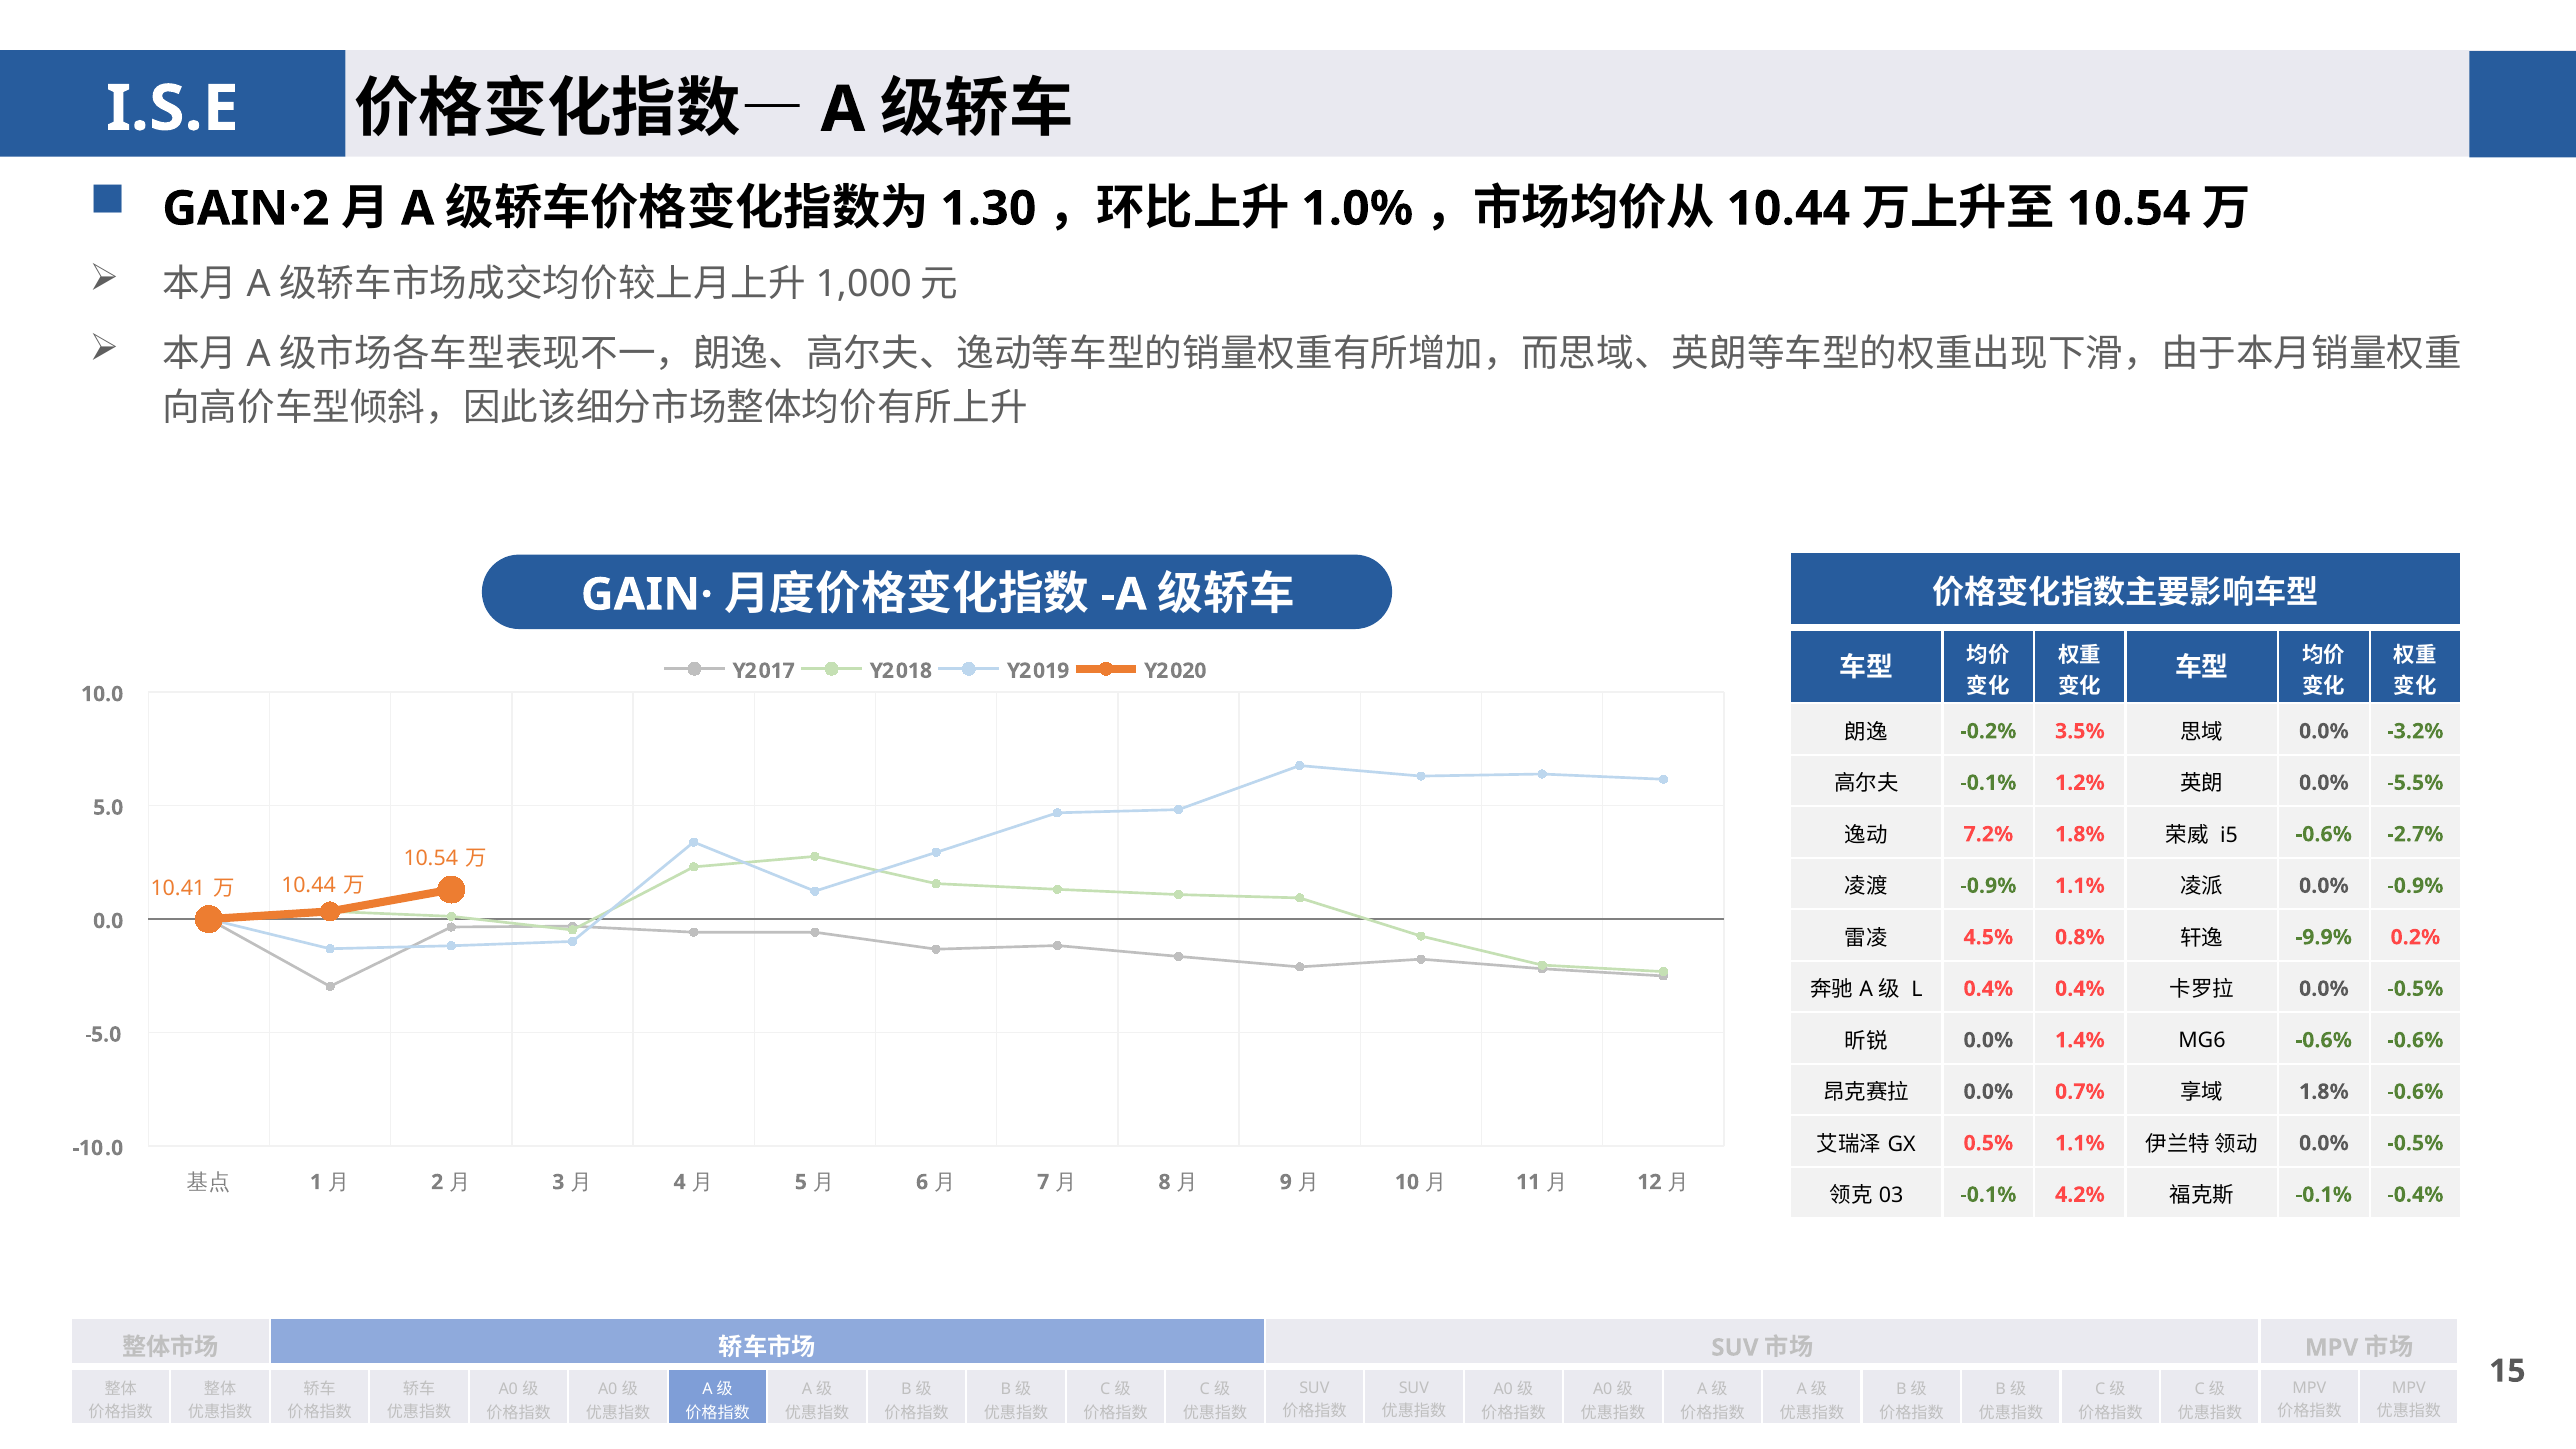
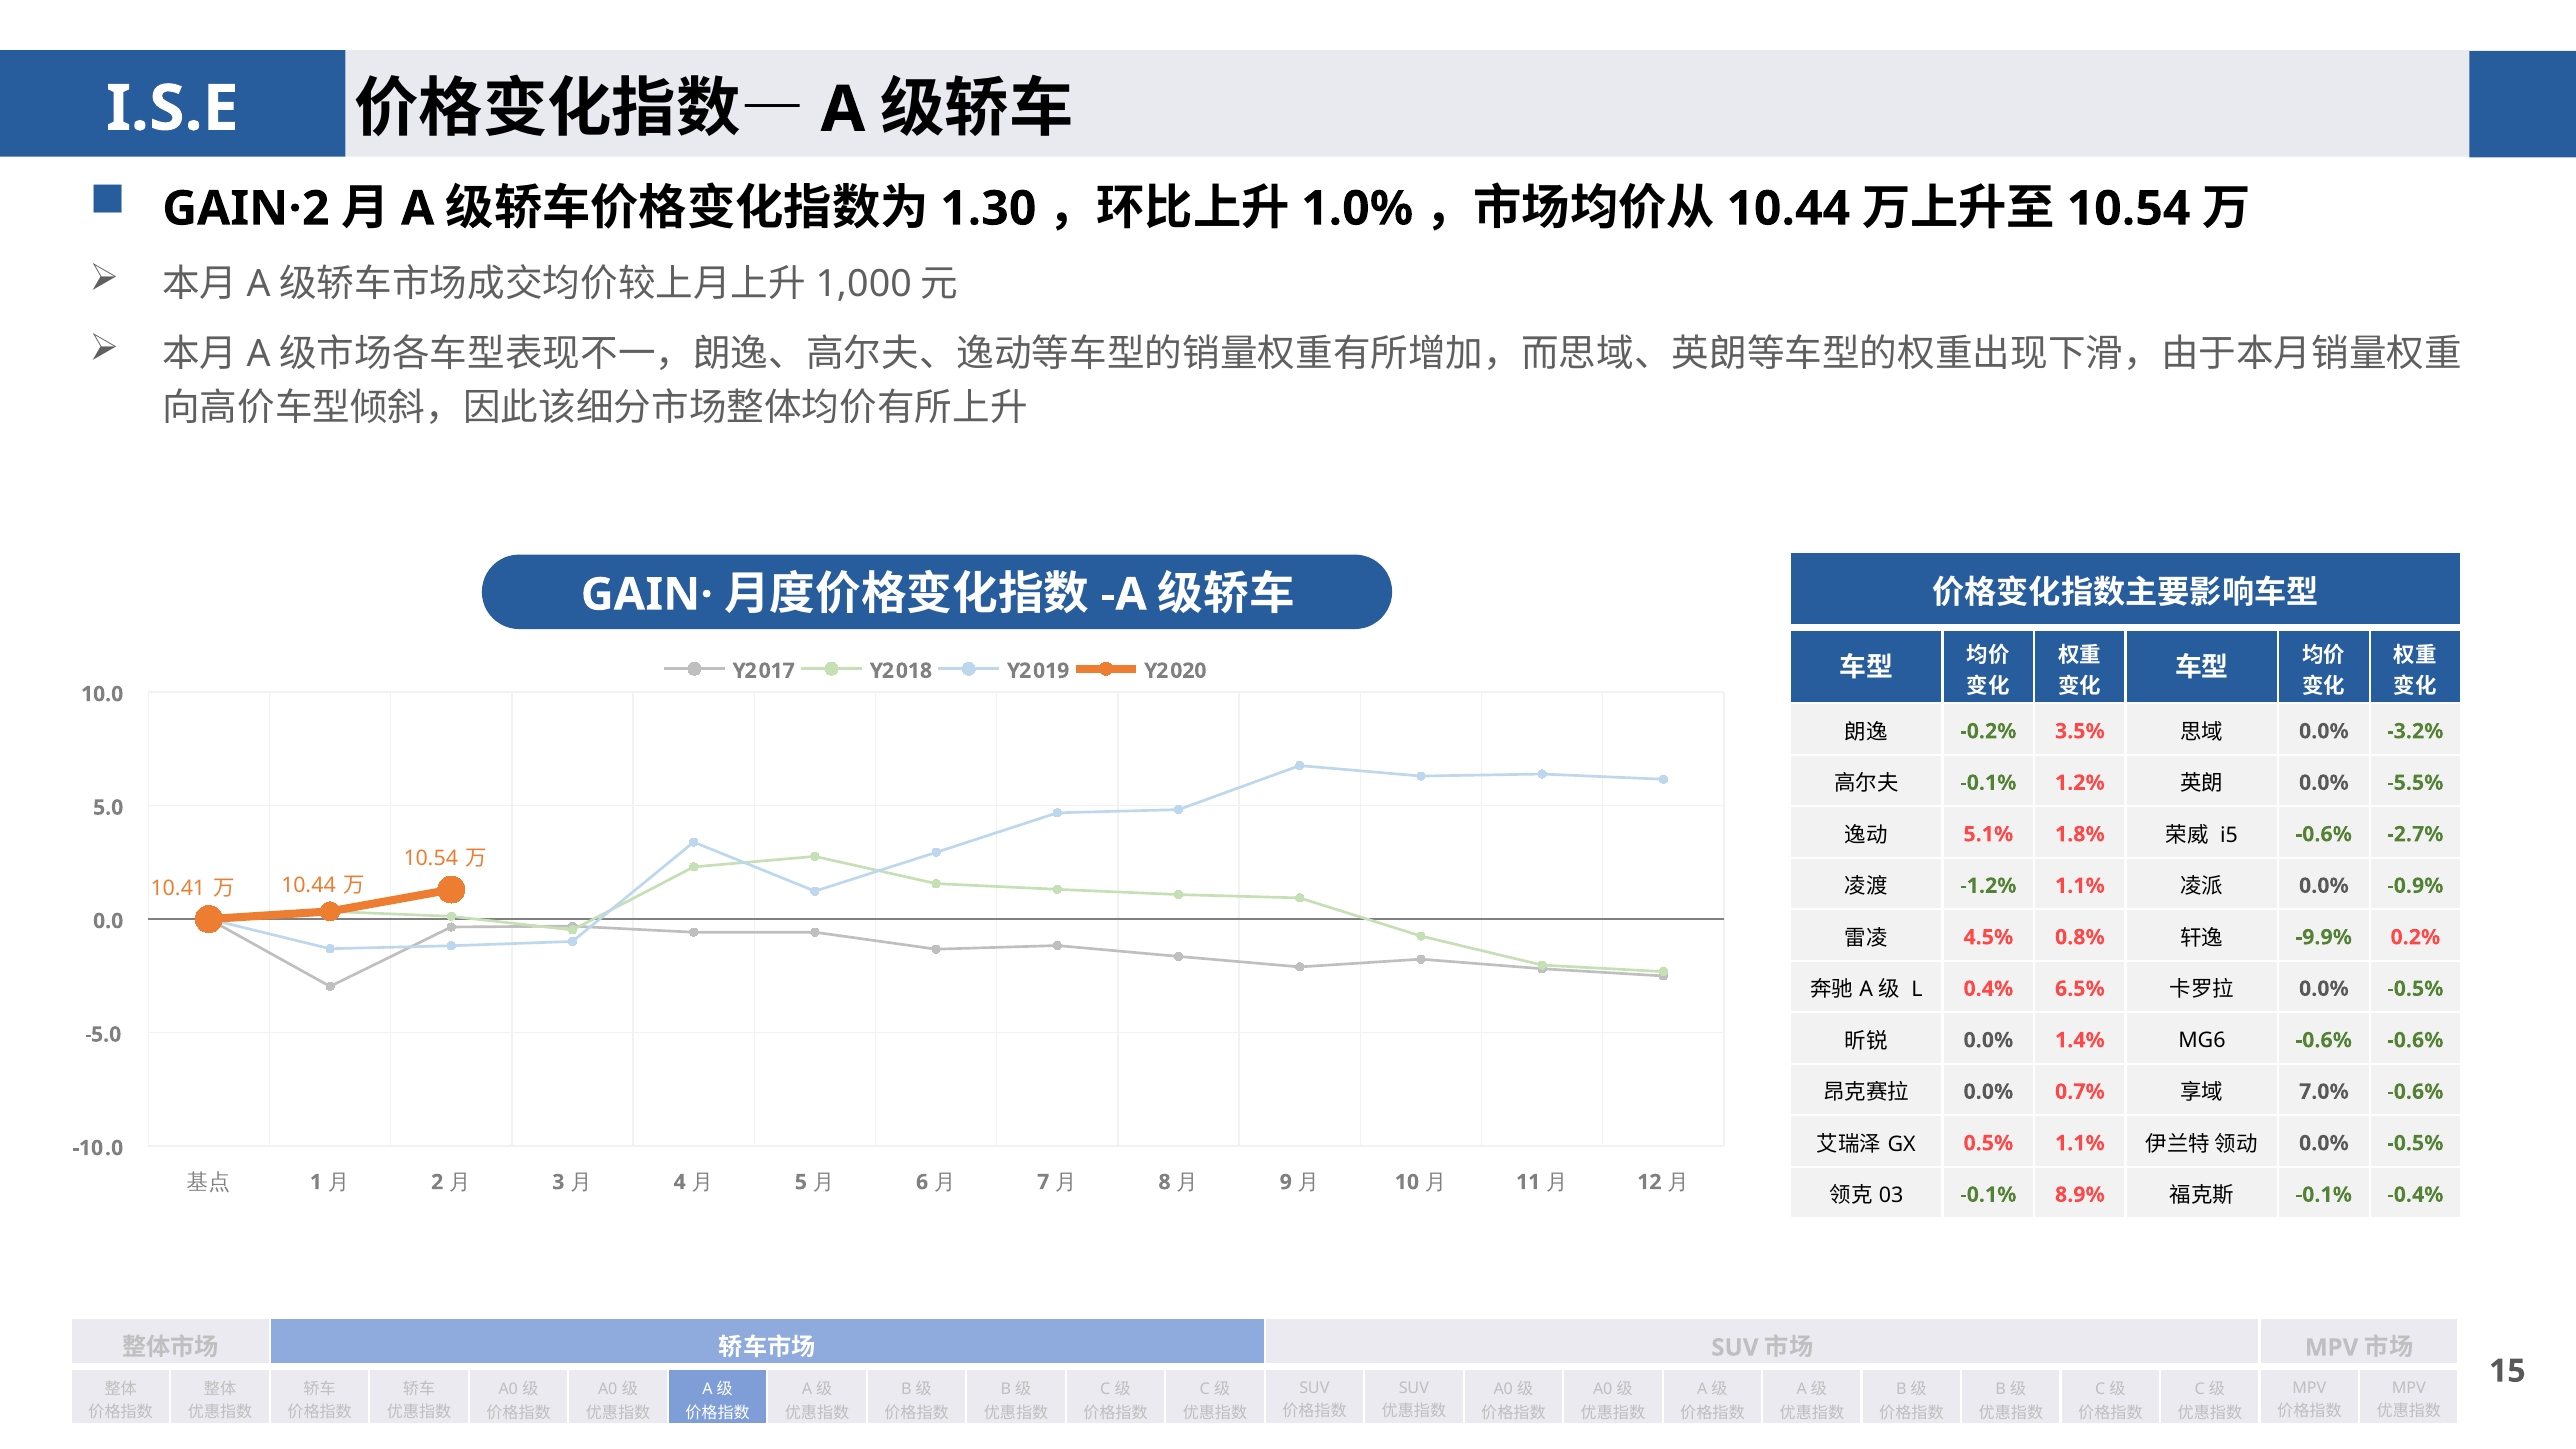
7.2%: 7.2% -> 5.1%
-0.9% at (1988, 886): -0.9% -> -1.2%
0.4% 0.4%: 0.4% -> 6.5%
1.8% at (2324, 1092): 1.8% -> 7.0%
4.2%: 4.2% -> 8.9%
